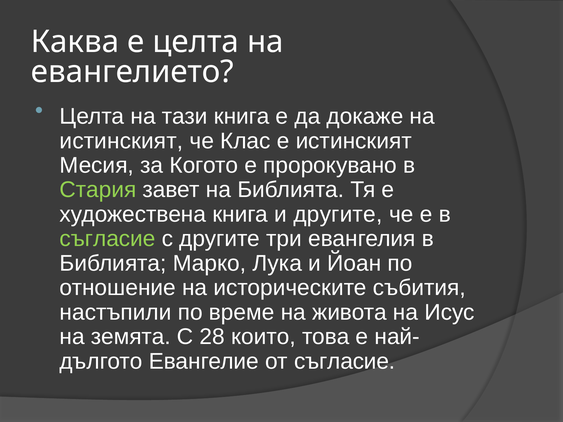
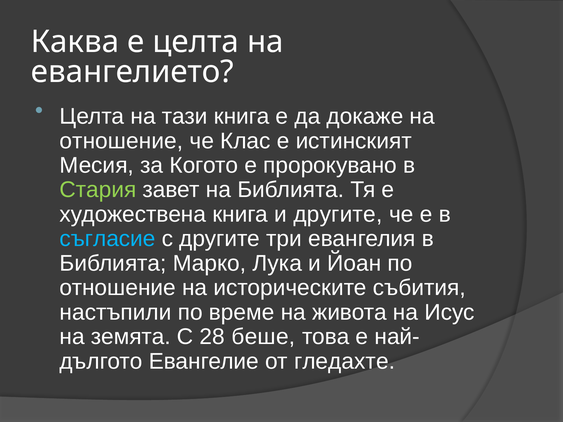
истинският at (121, 141): истинският -> отношение
съгласие at (107, 239) colour: light green -> light blue
които: които -> беше
от съгласие: съгласие -> гледахте
